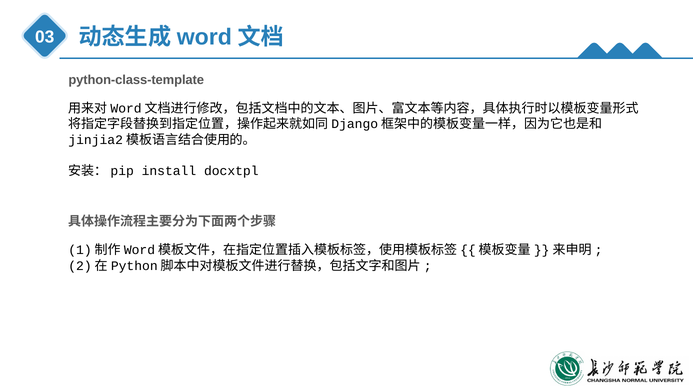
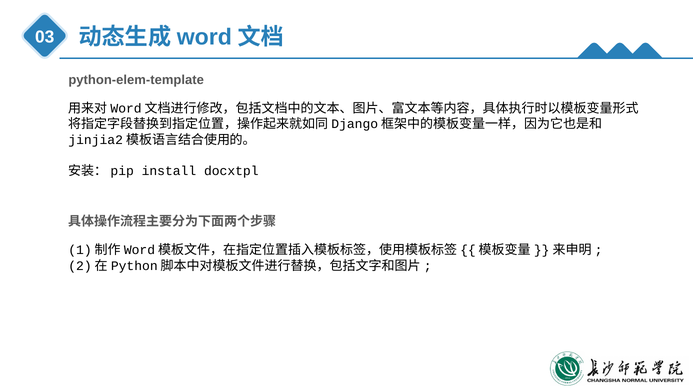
python-class-template: python-class-template -> python-elem-template
